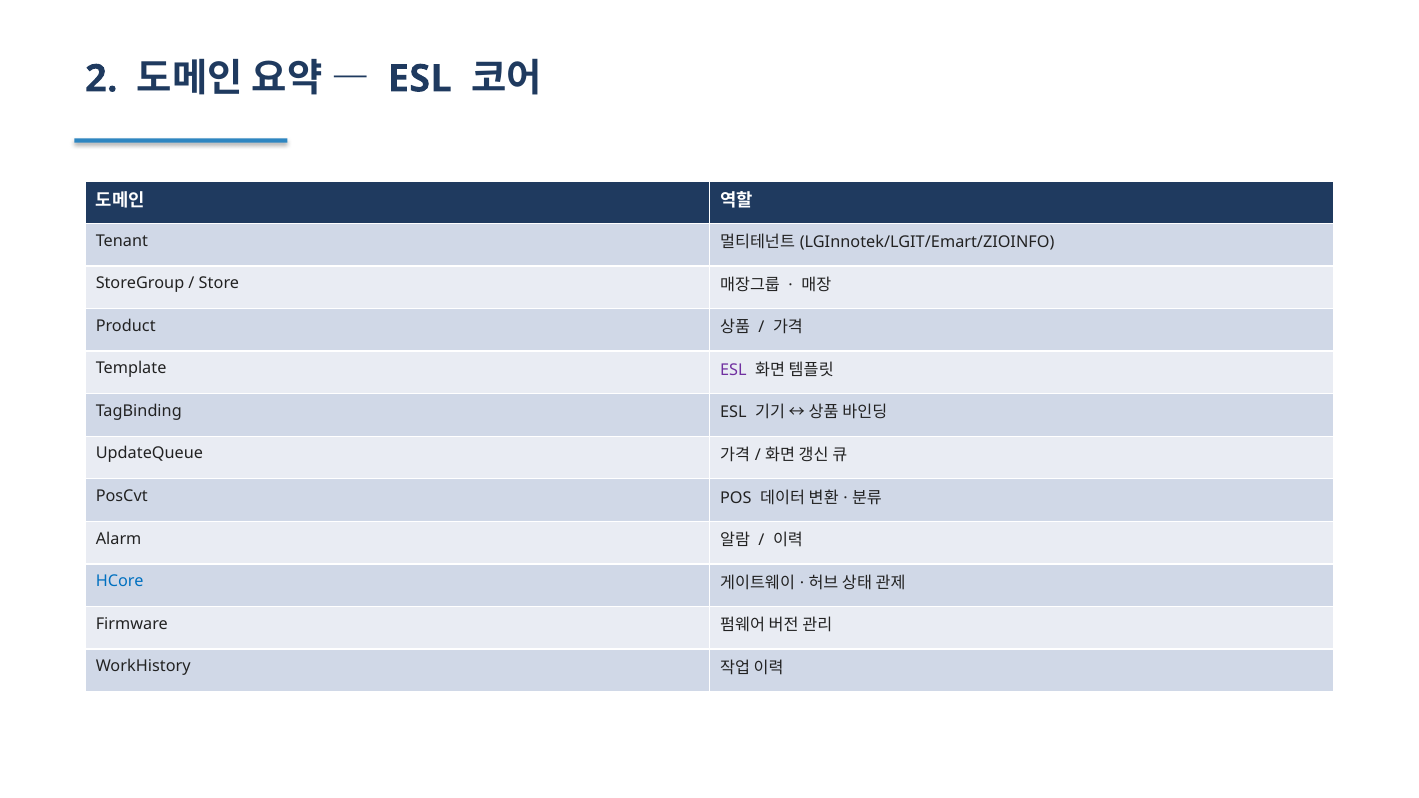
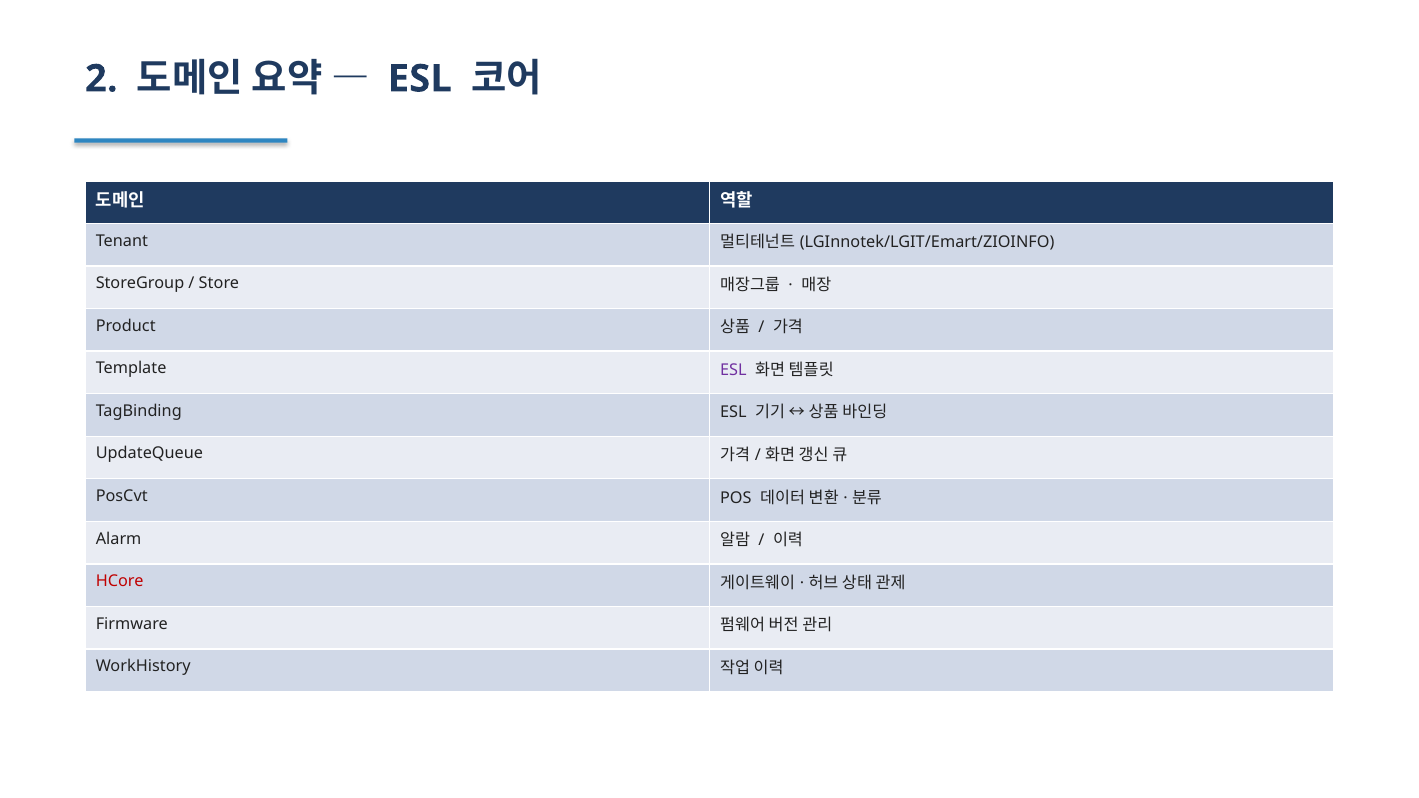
HCore colour: blue -> red
